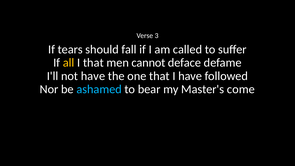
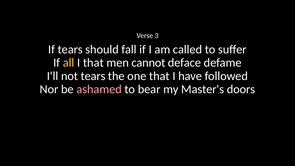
not have: have -> tears
ashamed colour: light blue -> pink
come: come -> doors
